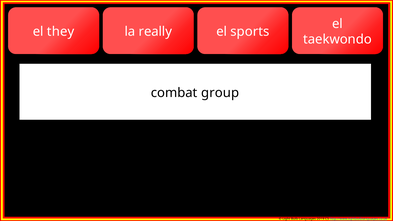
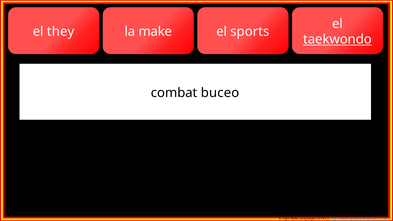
really: really -> make
taekwondo underline: none -> present
group: group -> buceo
